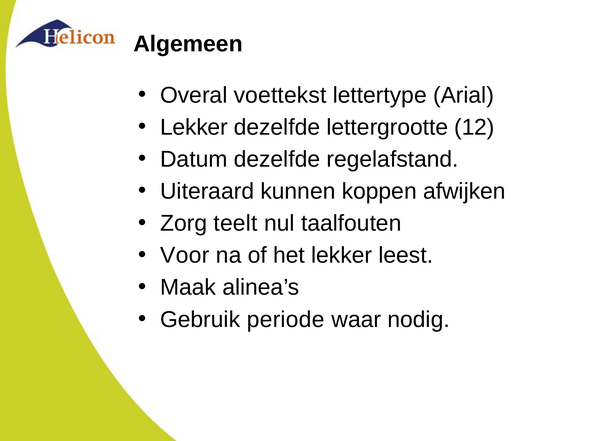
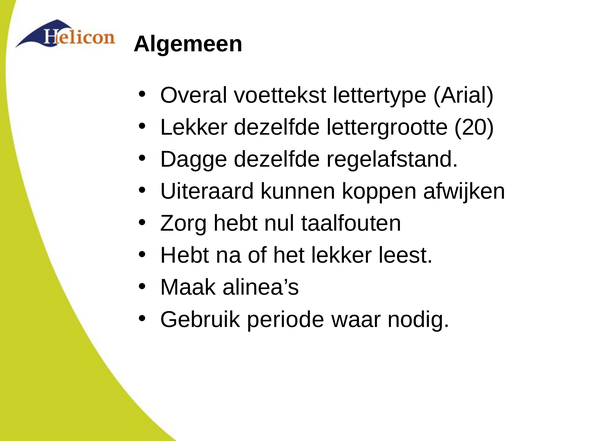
12: 12 -> 20
Datum: Datum -> Dagge
Zorg teelt: teelt -> hebt
Voor at (185, 256): Voor -> Hebt
